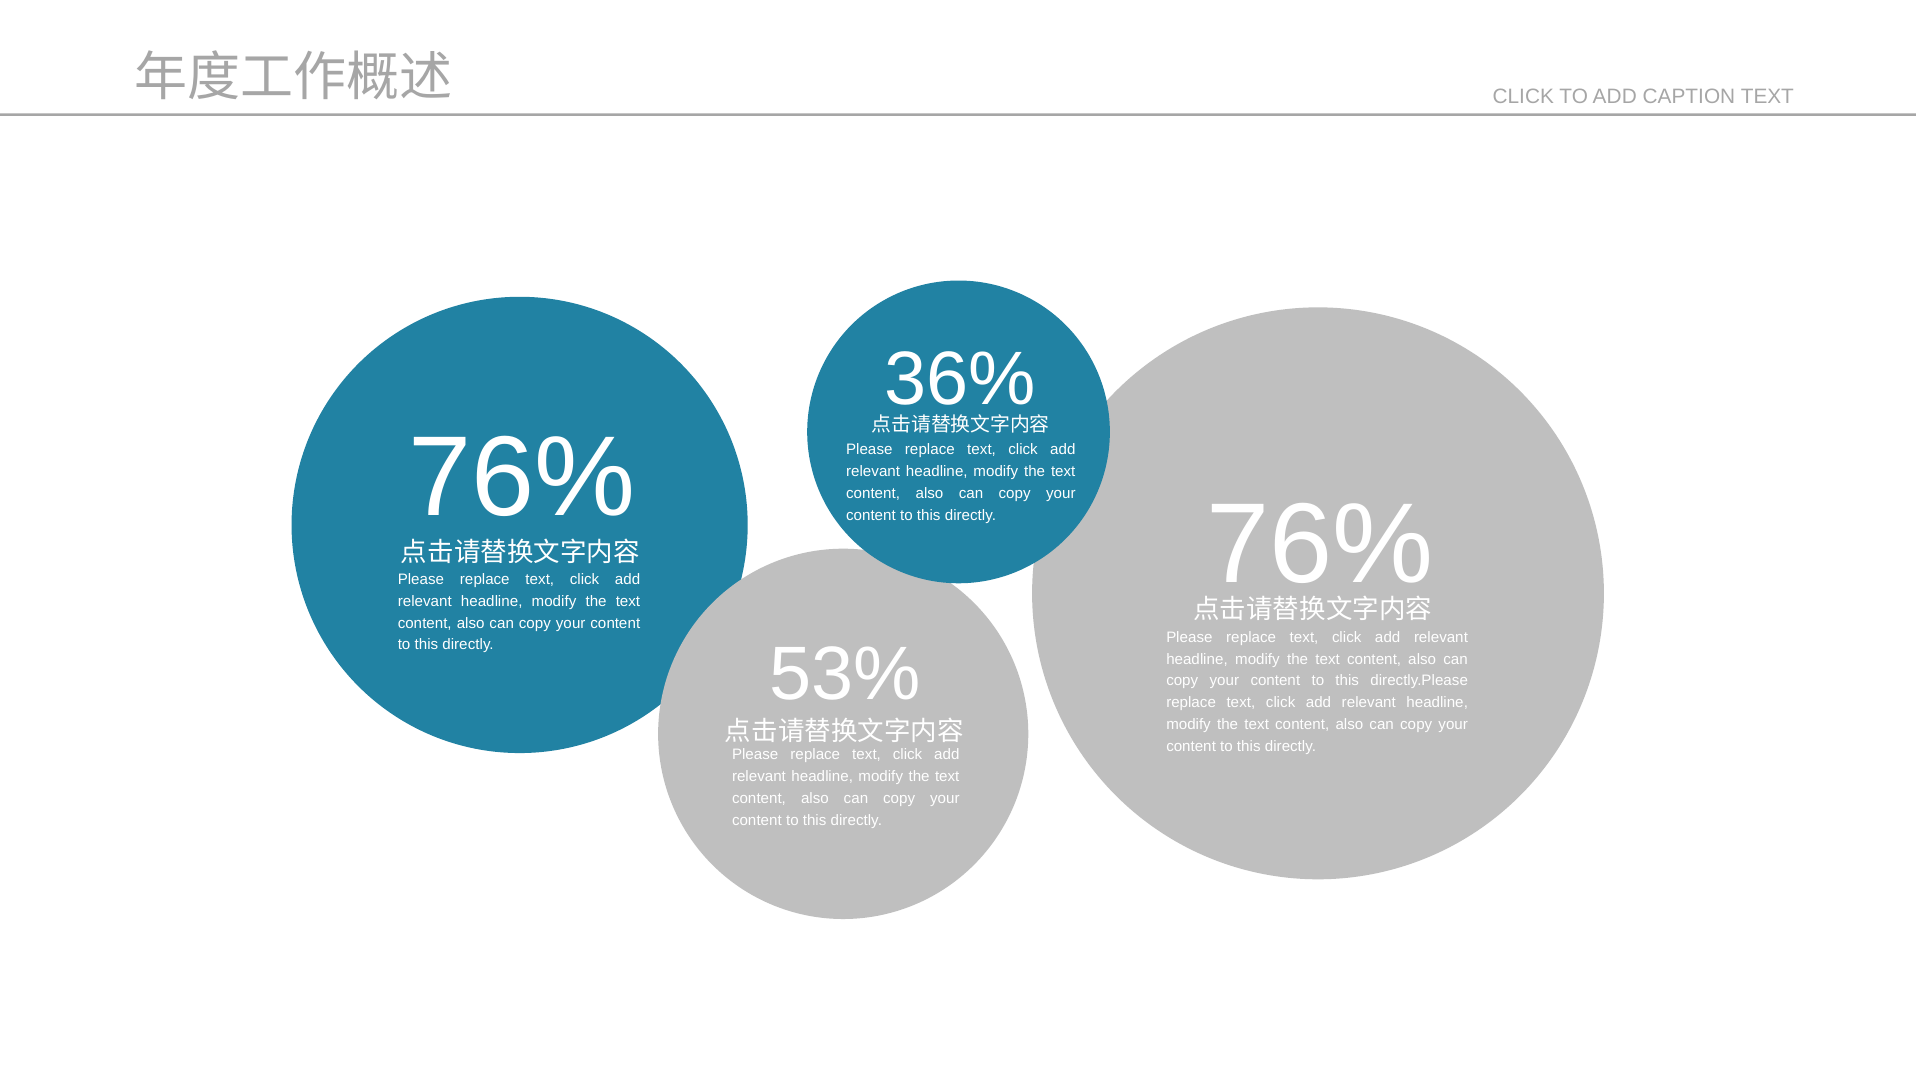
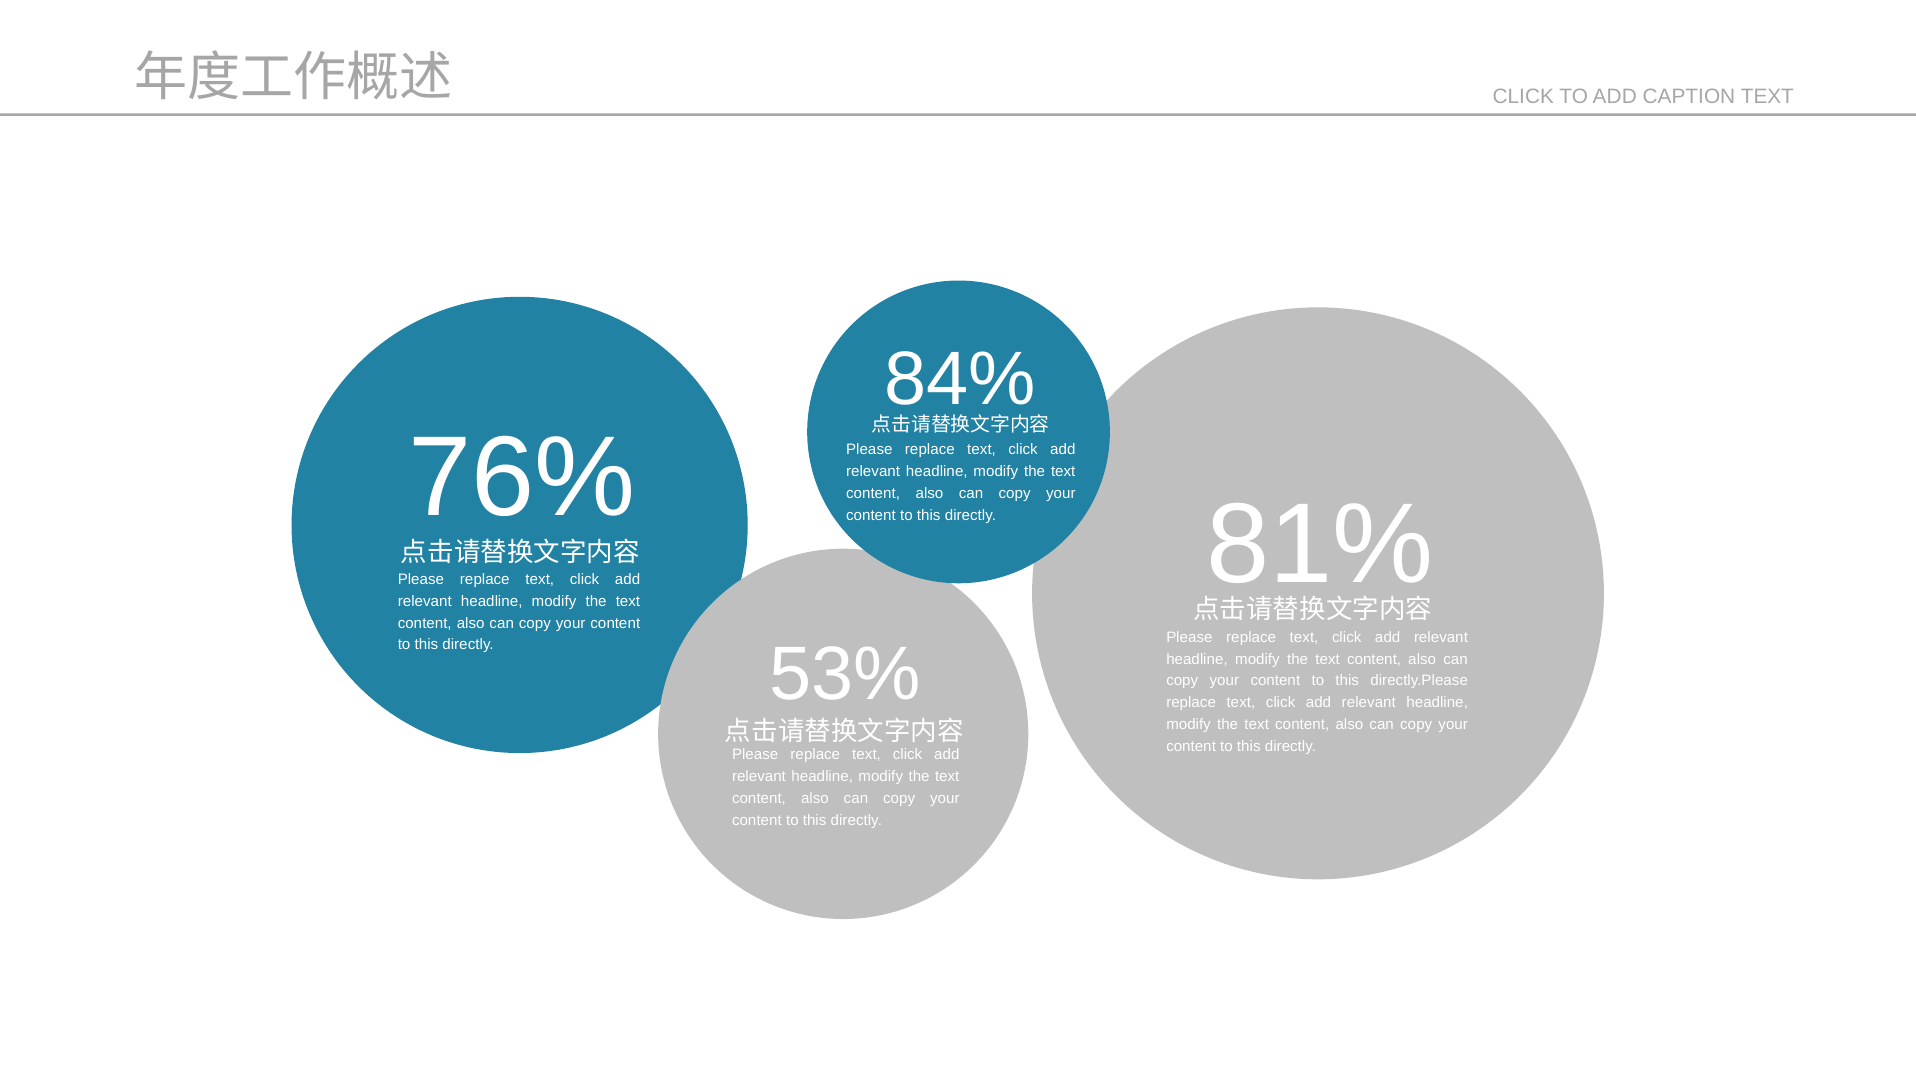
36%: 36% -> 84%
76% at (1320, 545): 76% -> 81%
